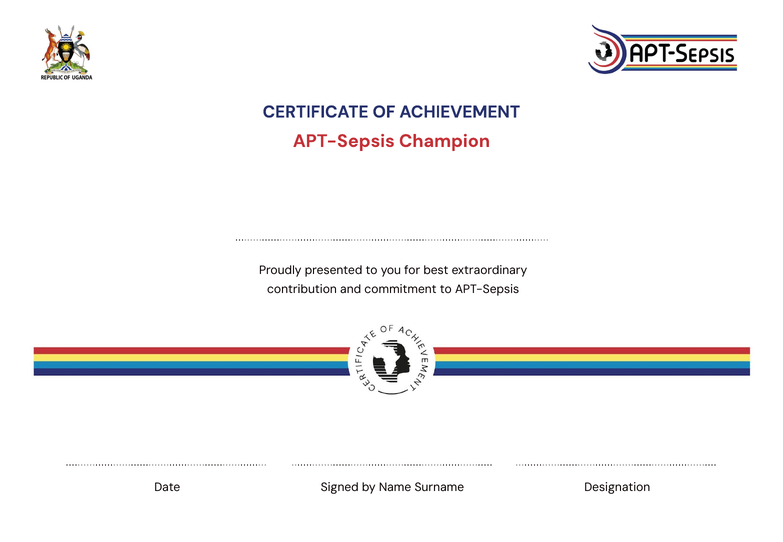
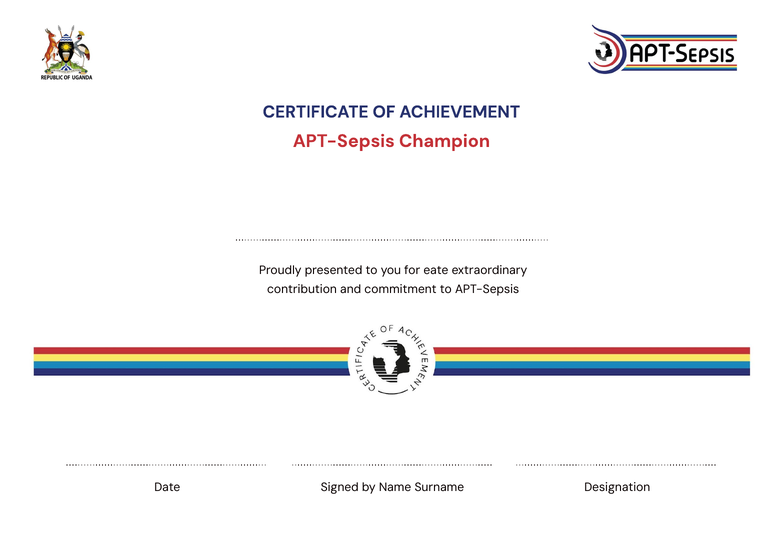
best: best -> eate
